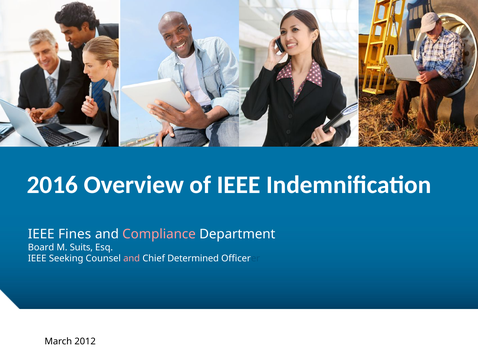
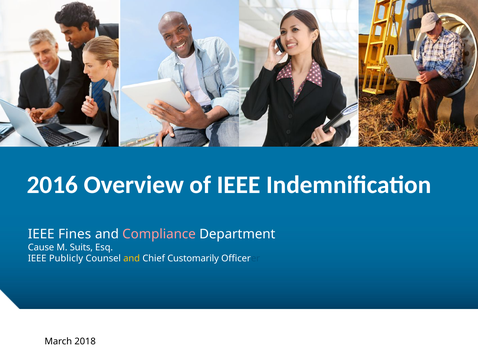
Board: Board -> Cause
Seeking: Seeking -> Publicly
and at (132, 259) colour: pink -> yellow
Determined: Determined -> Customarily
2012: 2012 -> 2018
